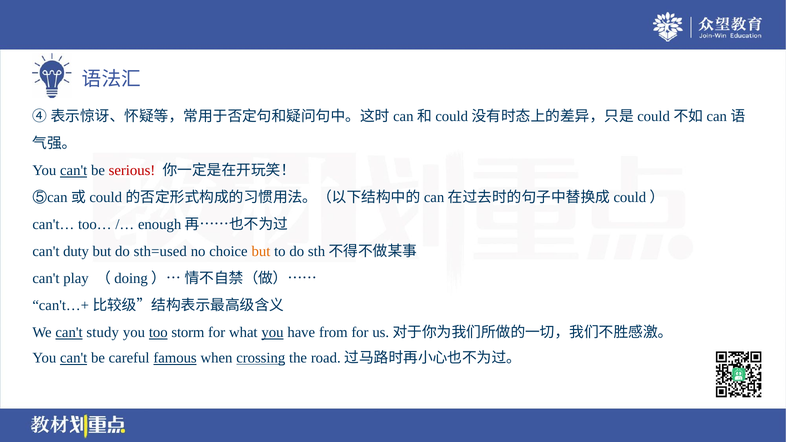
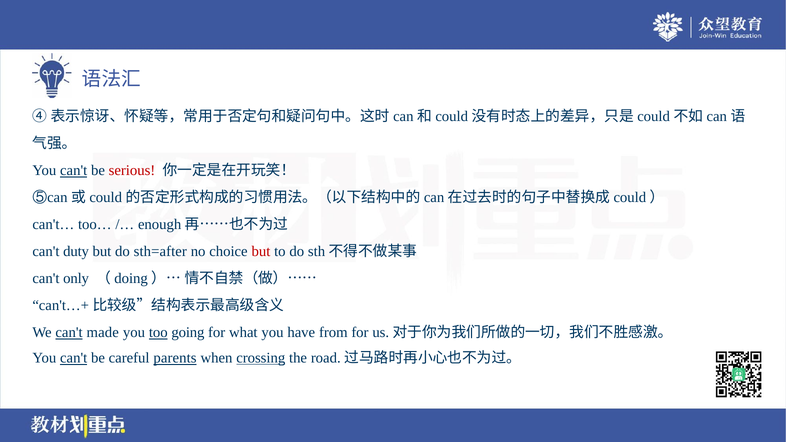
sth=used: sth=used -> sth=after
but at (261, 252) colour: orange -> red
play: play -> only
study: study -> made
storm: storm -> going
you at (272, 333) underline: present -> none
famous: famous -> parents
